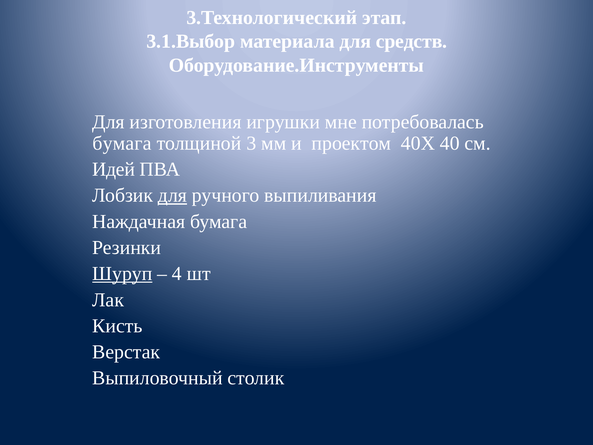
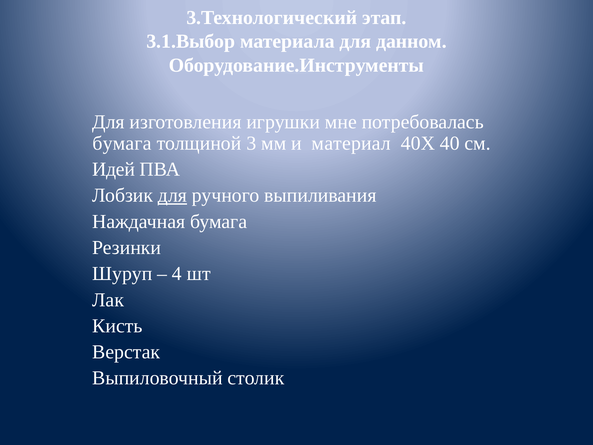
средств: средств -> данном
проектом: проектом -> материал
Шуруп underline: present -> none
